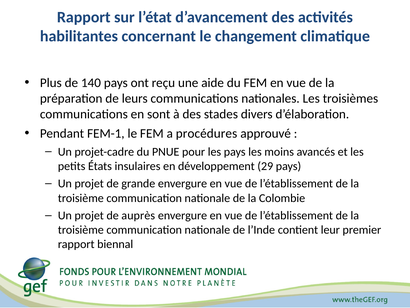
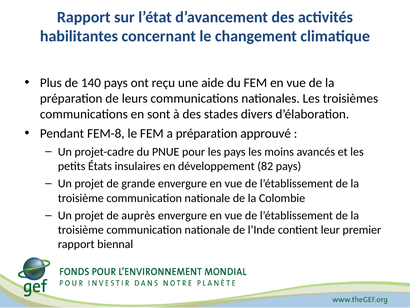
FEM-1: FEM-1 -> FEM-8
a procédures: procédures -> préparation
29: 29 -> 82
